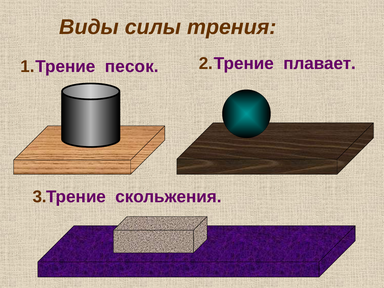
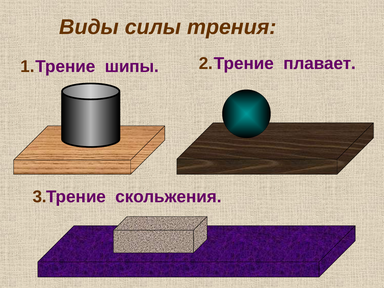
песок: песок -> шипы
